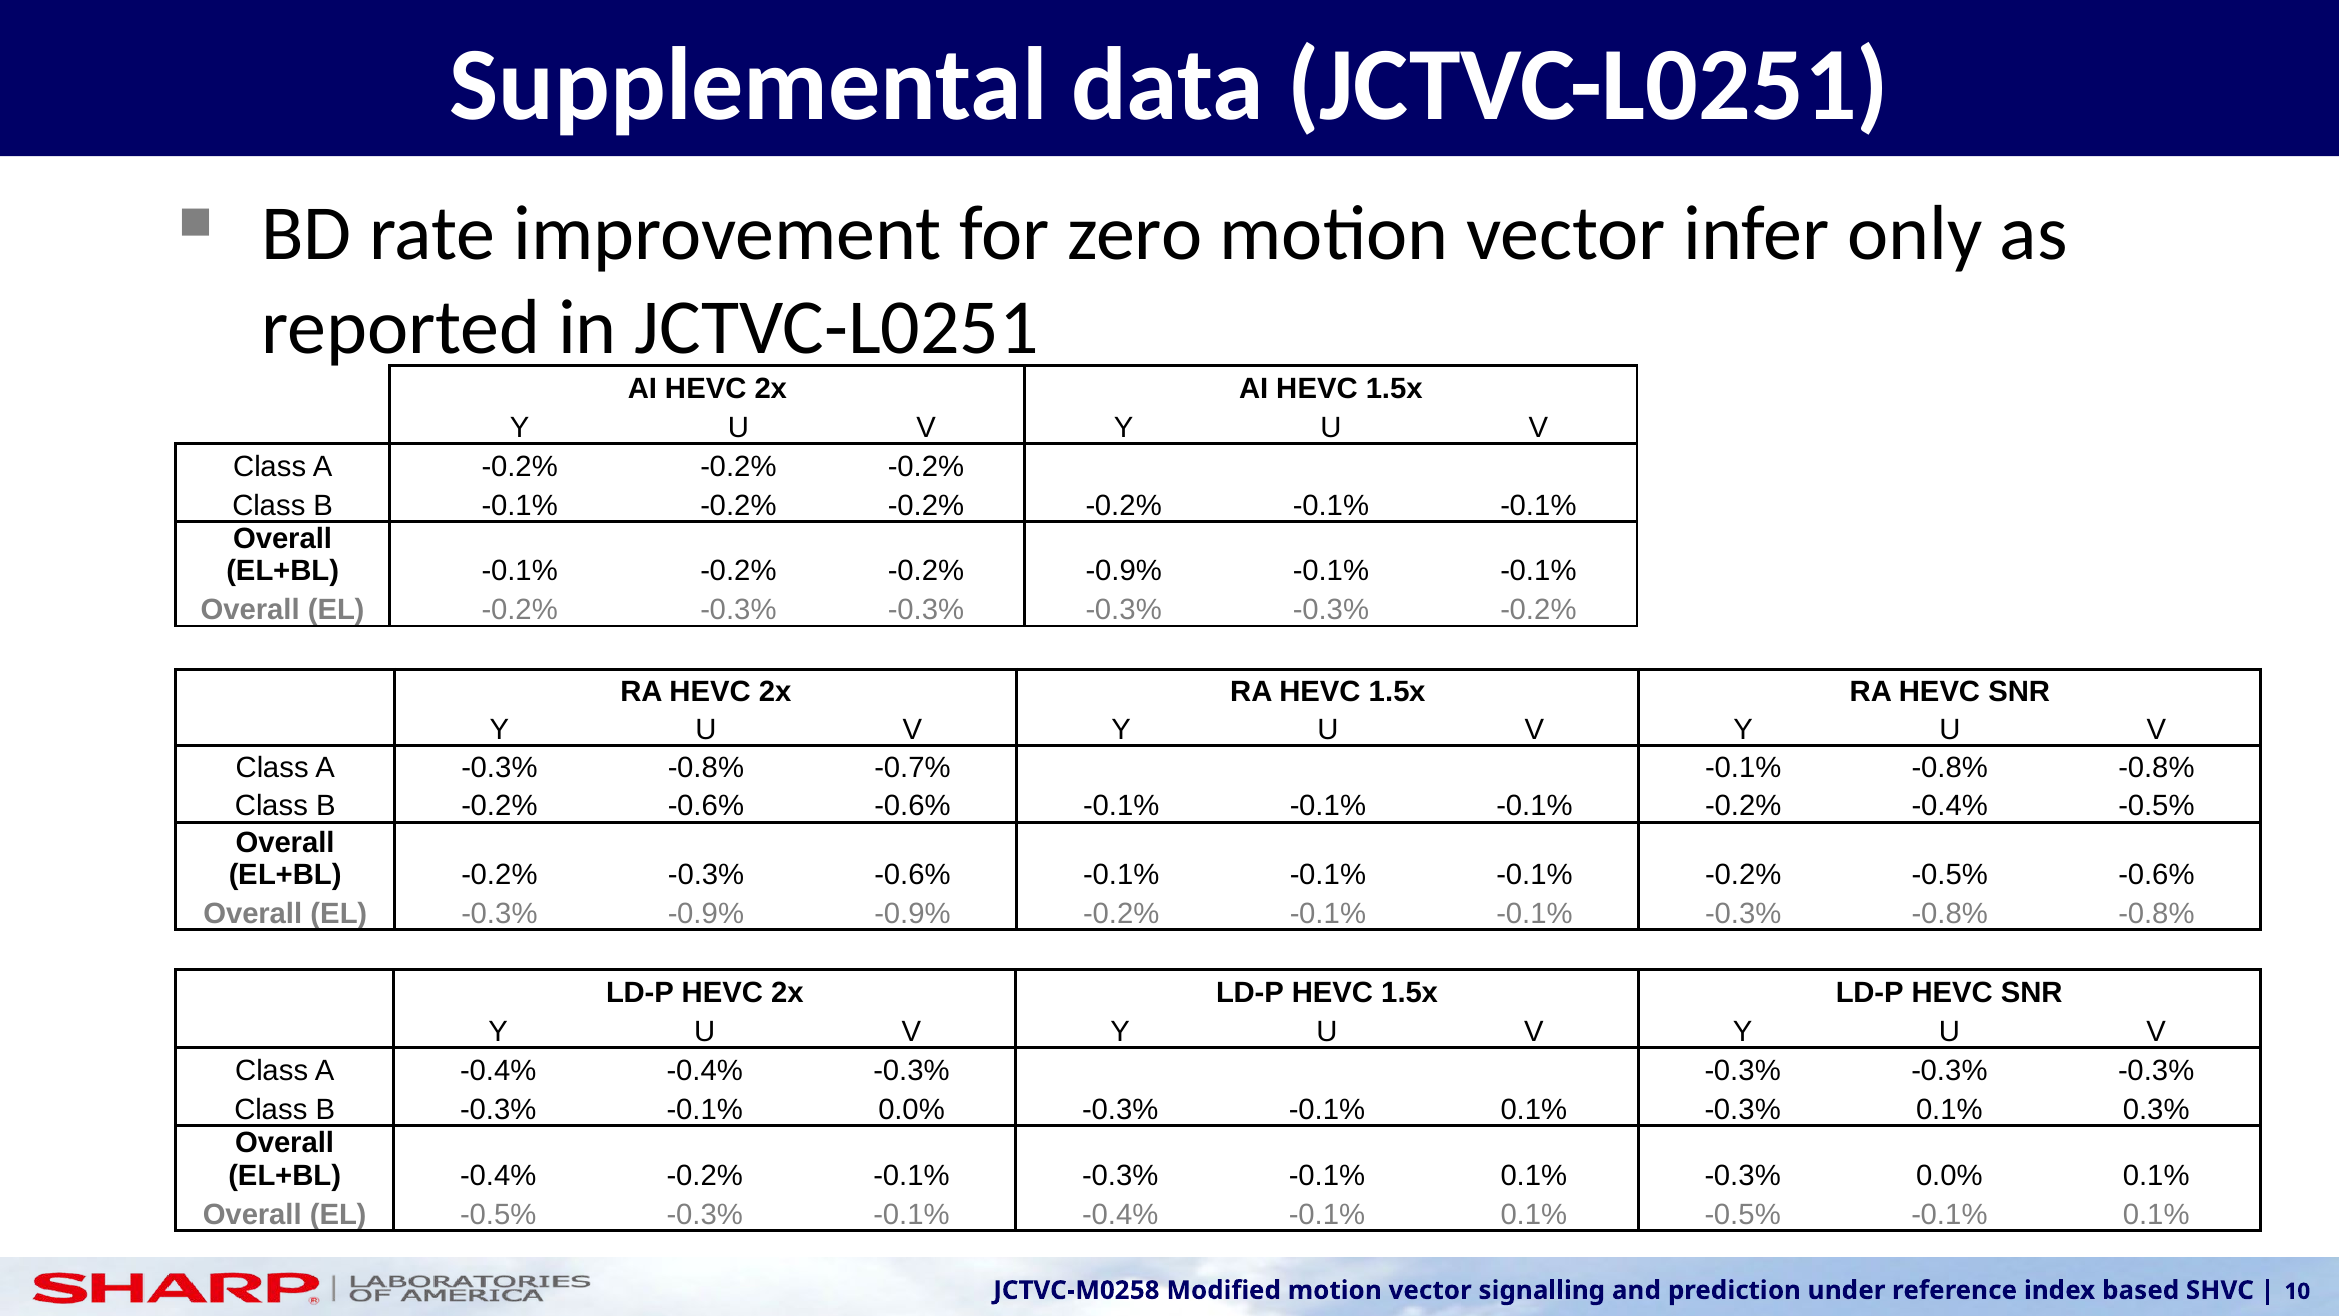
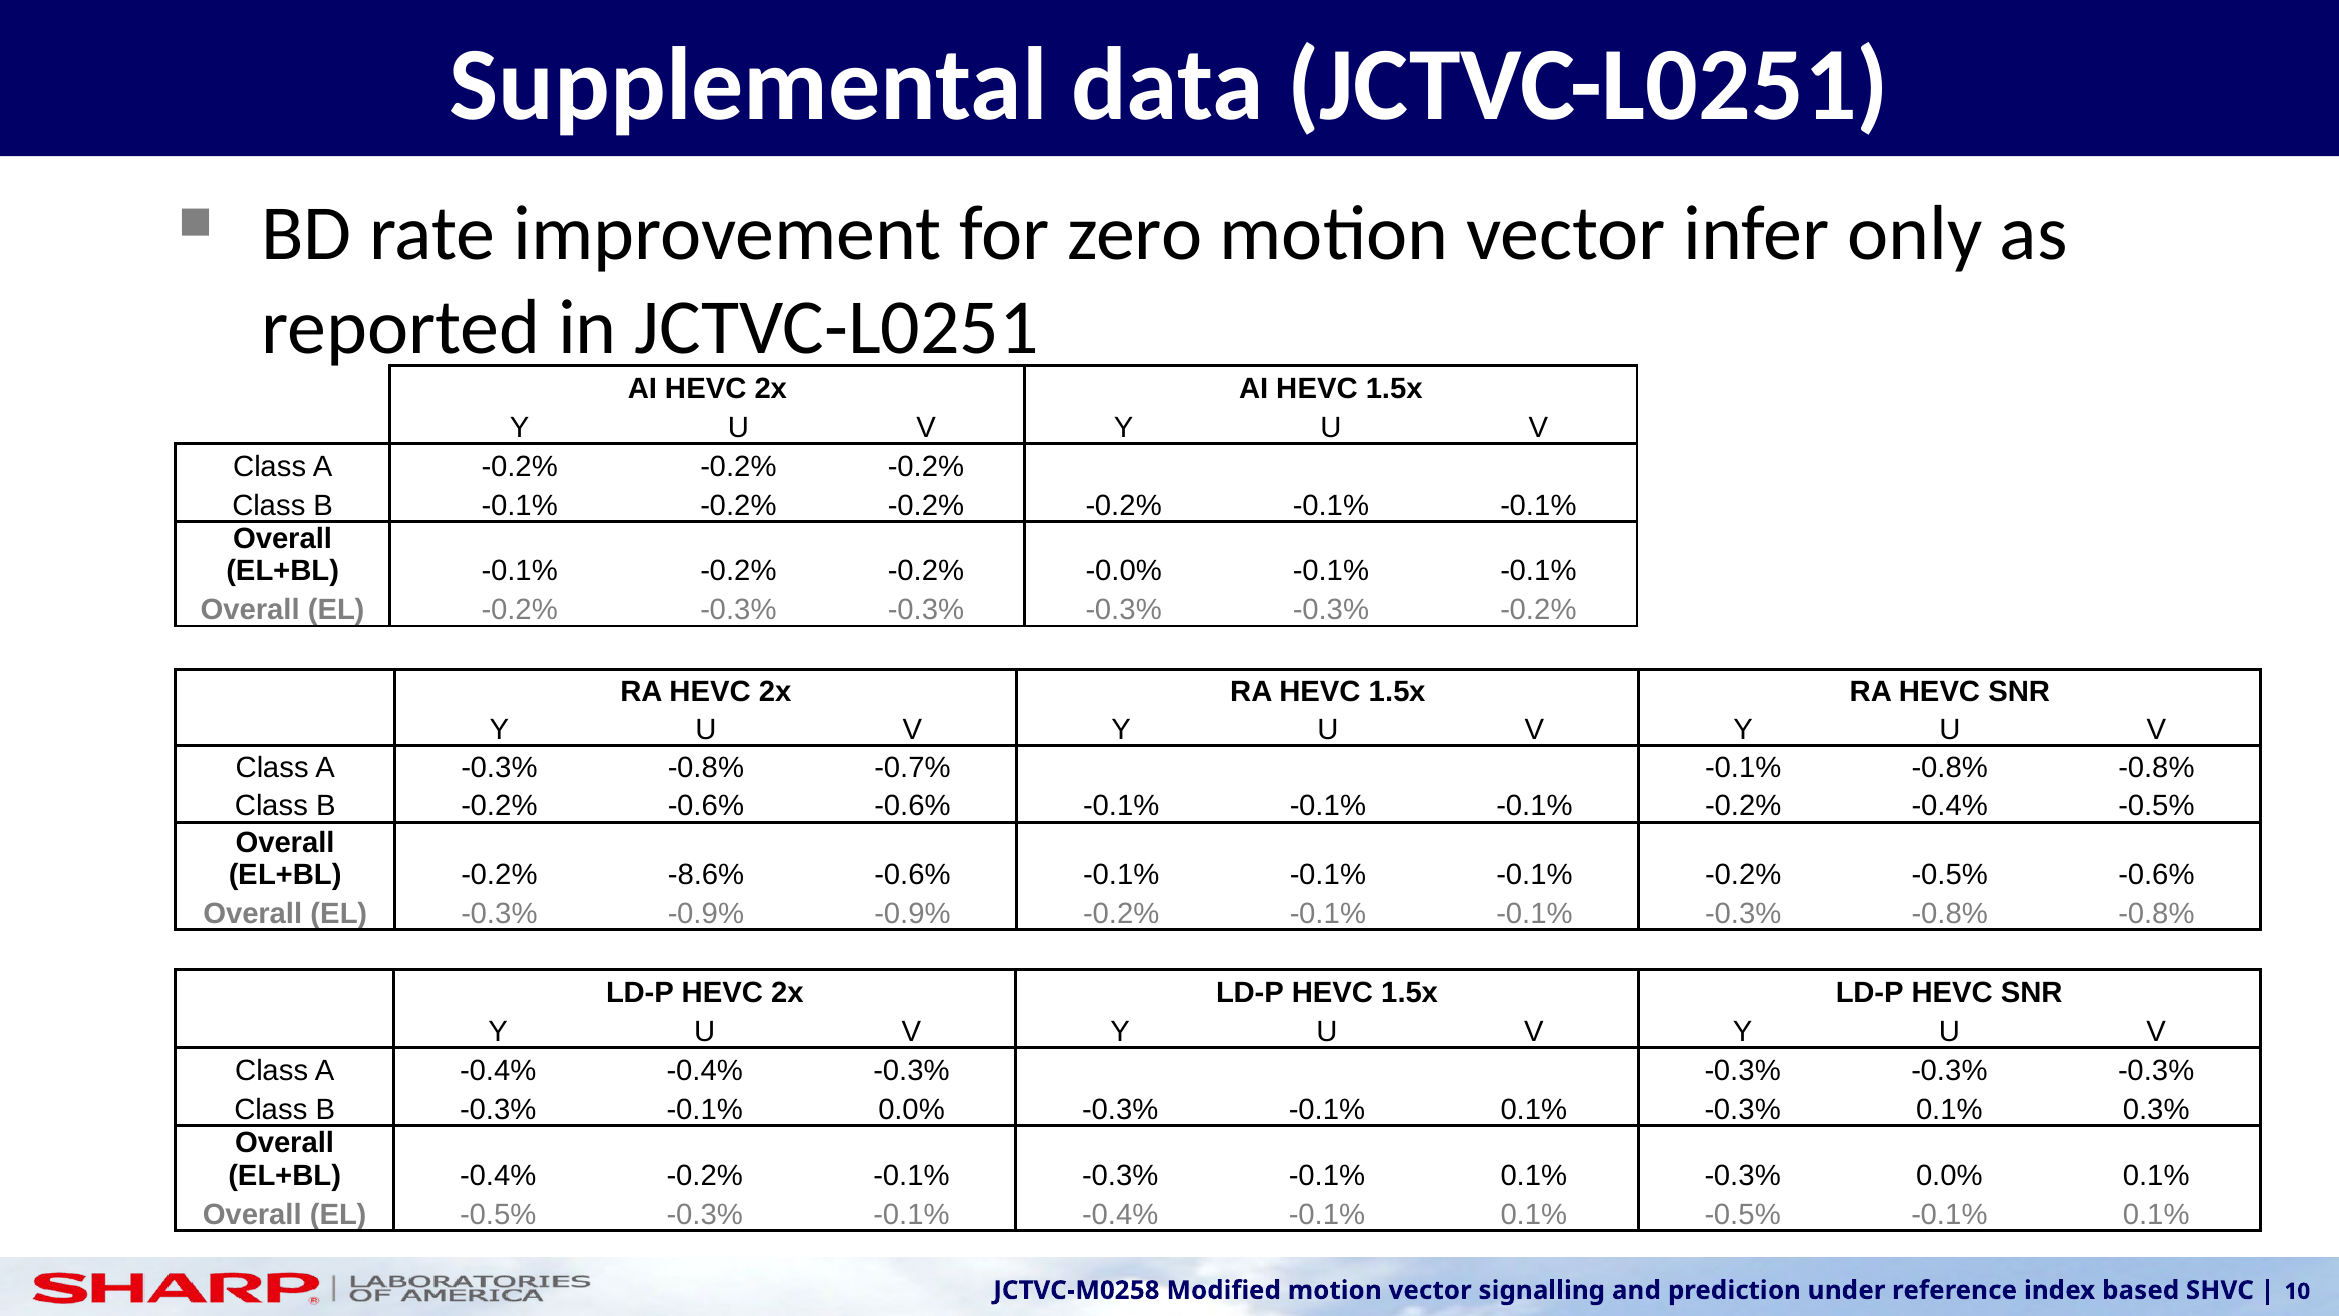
-0.2% -0.9%: -0.9% -> -0.0%
EL+BL -0.2% -0.3%: -0.3% -> -8.6%
